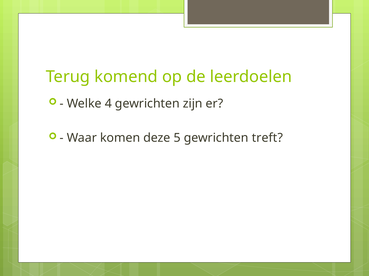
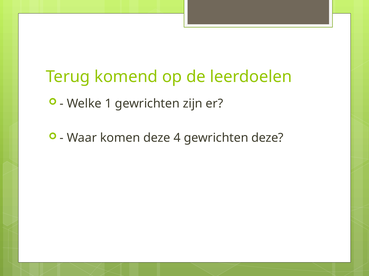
4: 4 -> 1
5: 5 -> 4
gewrichten treft: treft -> deze
